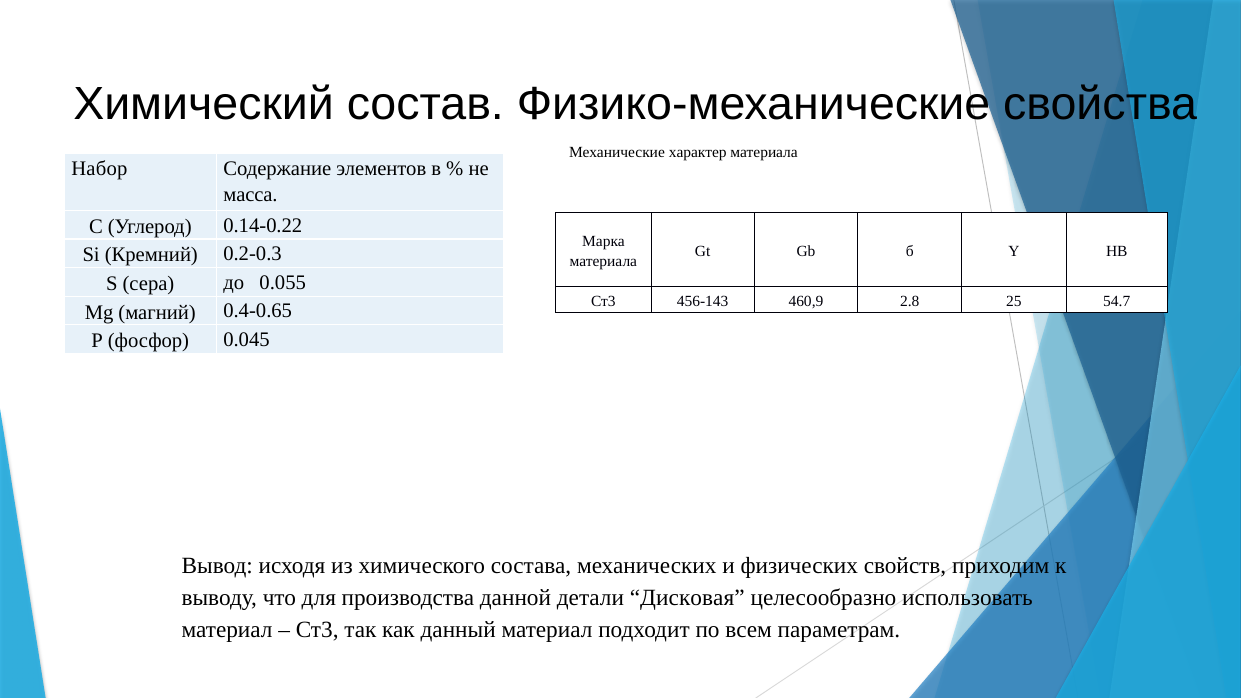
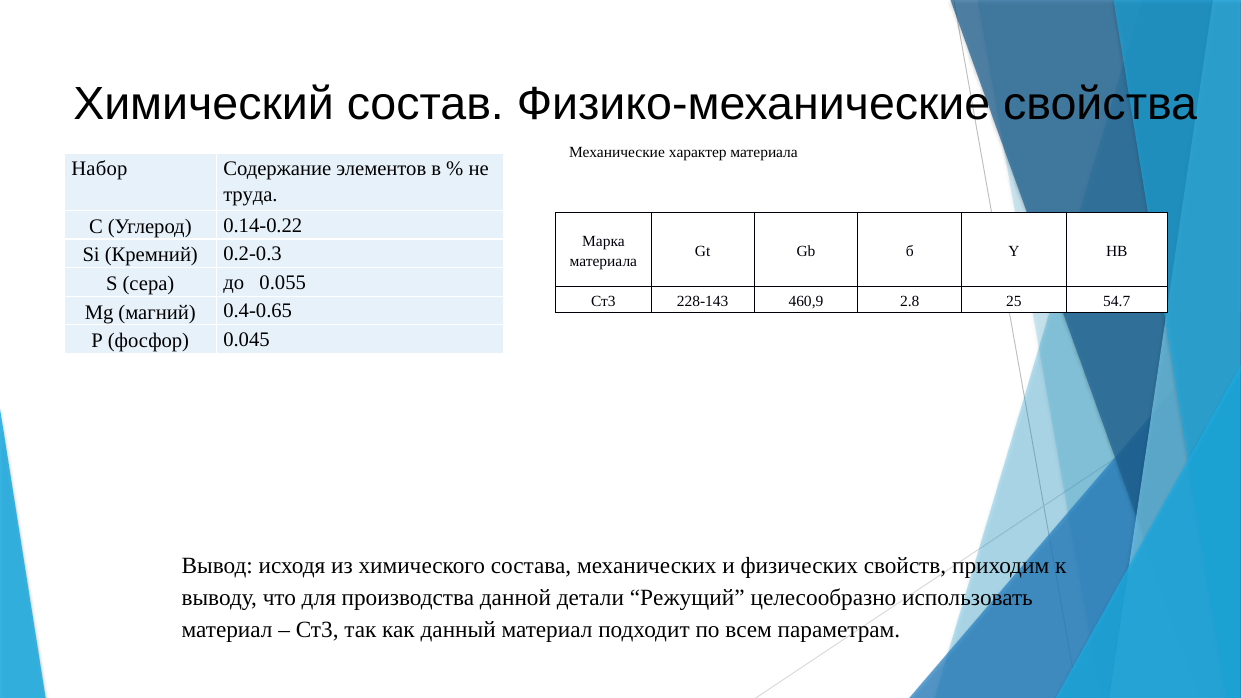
масса: масса -> труда
456-143: 456-143 -> 228-143
Дисковая: Дисковая -> Режущий
